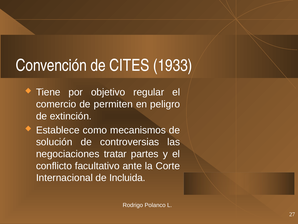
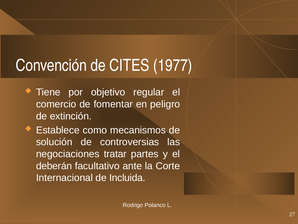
1933: 1933 -> 1977
permiten: permiten -> fomentar
conflicto: conflicto -> deberán
